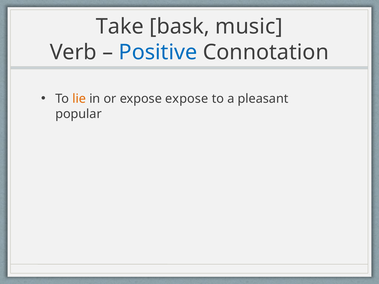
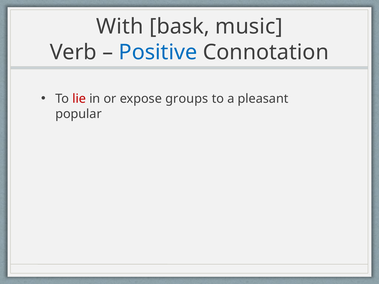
Take: Take -> With
lie colour: orange -> red
expose expose: expose -> groups
